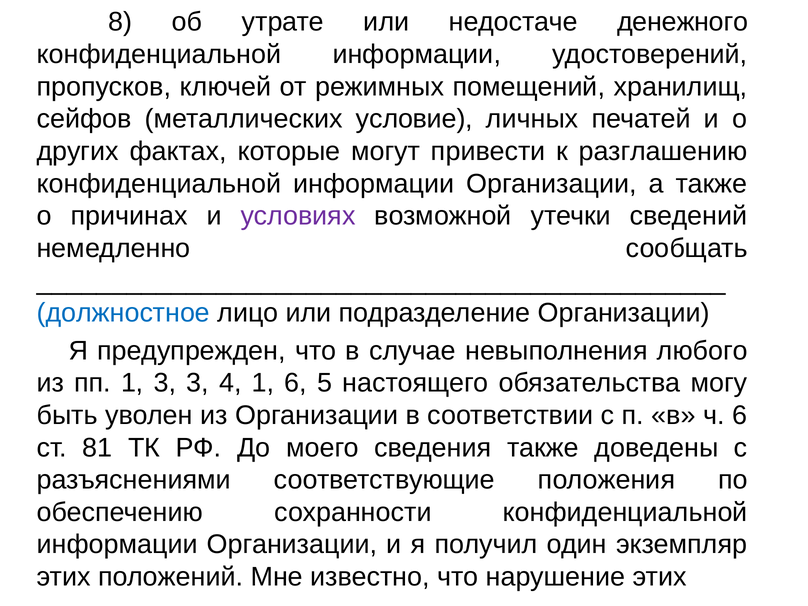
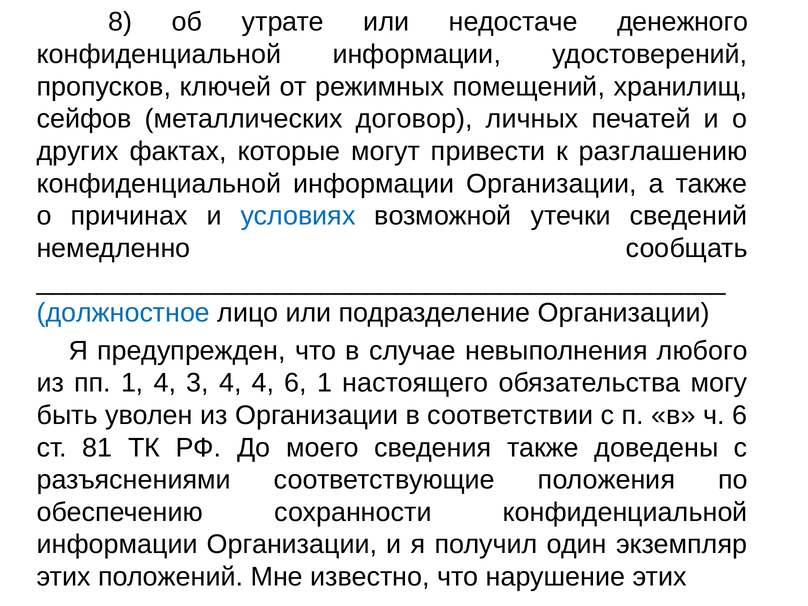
условие: условие -> договор
условиях colour: purple -> blue
1 3: 3 -> 4
4 1: 1 -> 4
6 5: 5 -> 1
